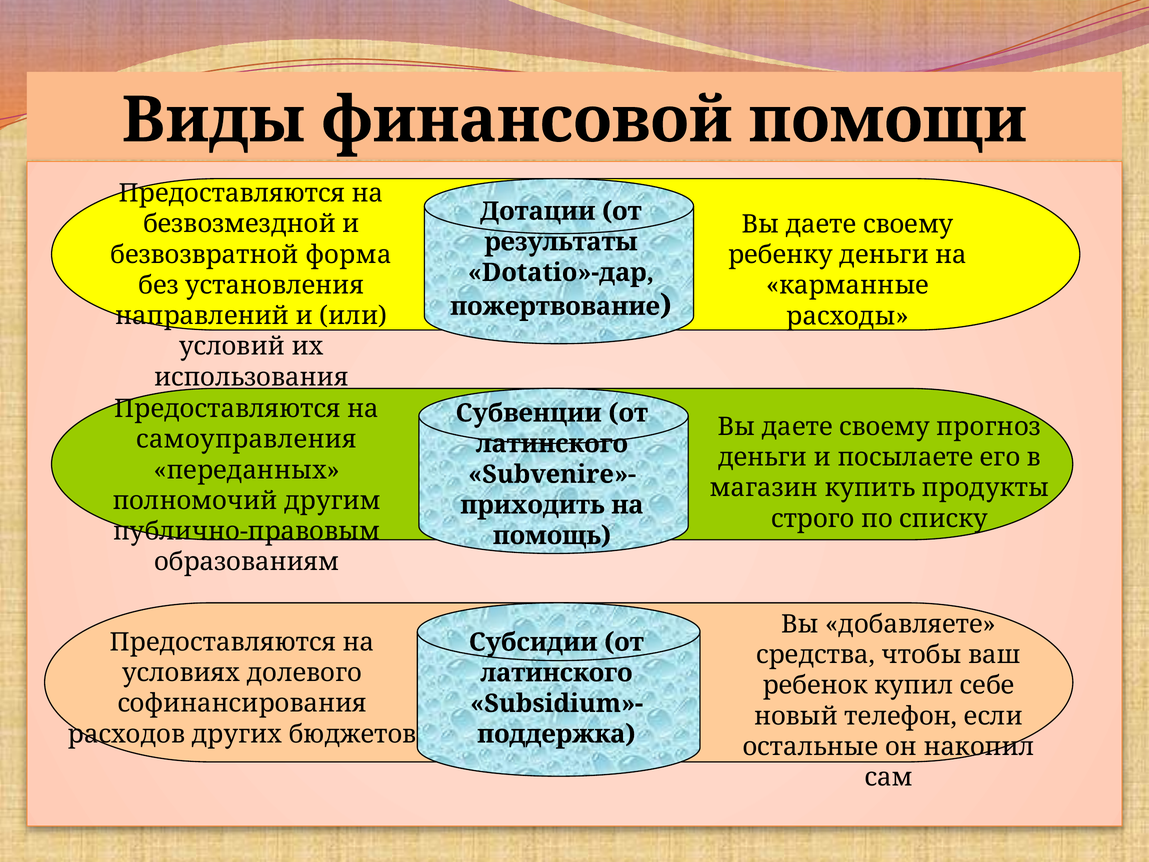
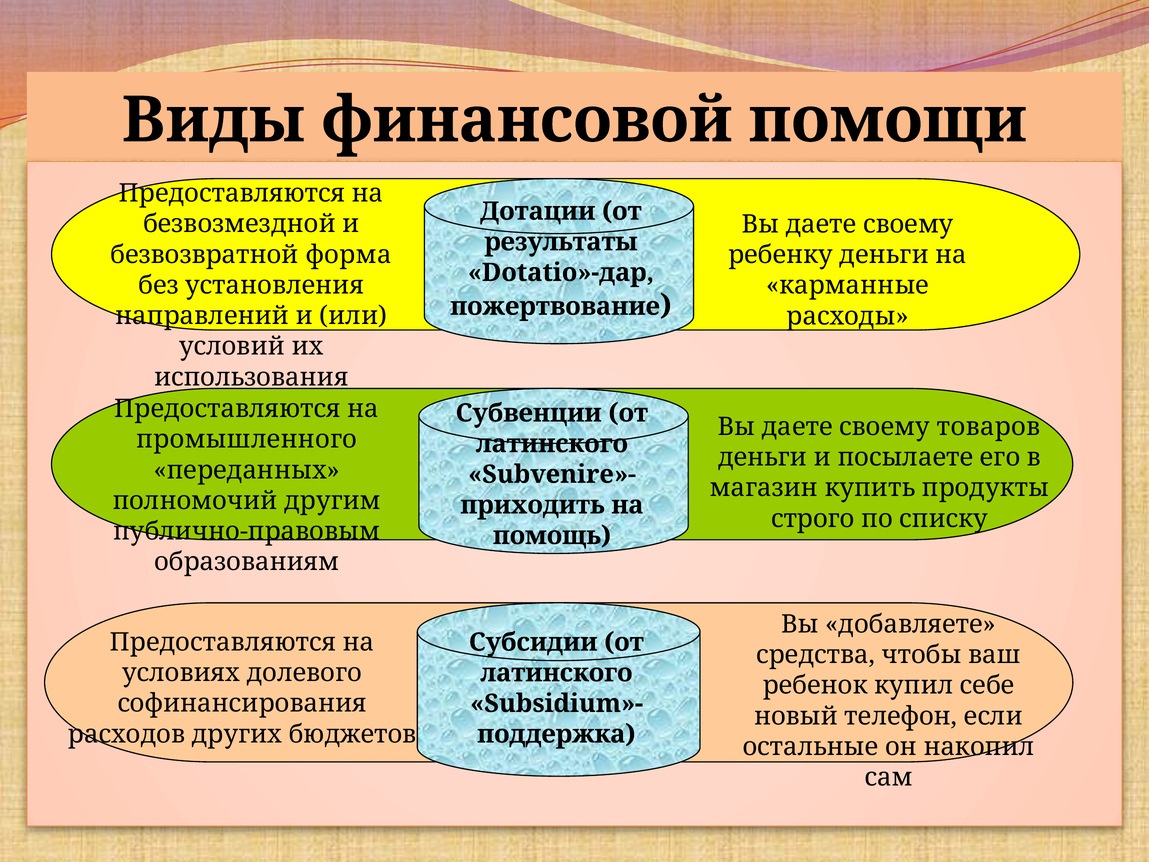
прогноз: прогноз -> товаров
самоуправления: самоуправления -> промышленного
